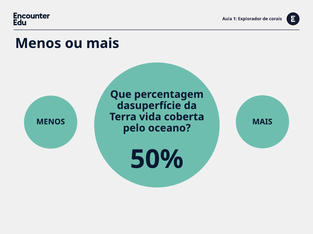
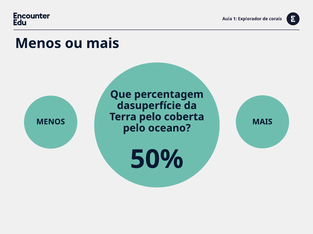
Terra vida: vida -> pelo
